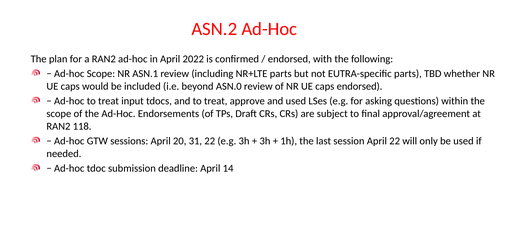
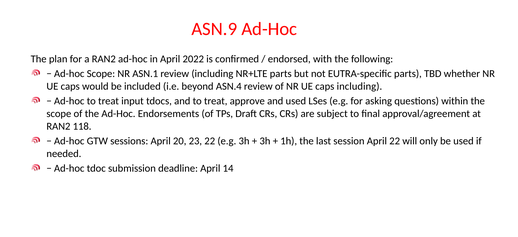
ASN.2: ASN.2 -> ASN.9
ASN.0: ASN.0 -> ASN.4
caps endorsed: endorsed -> including
31: 31 -> 23
